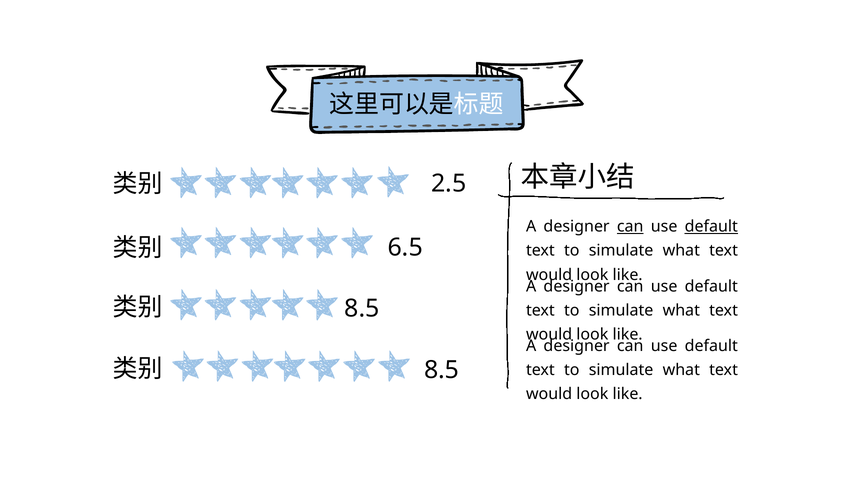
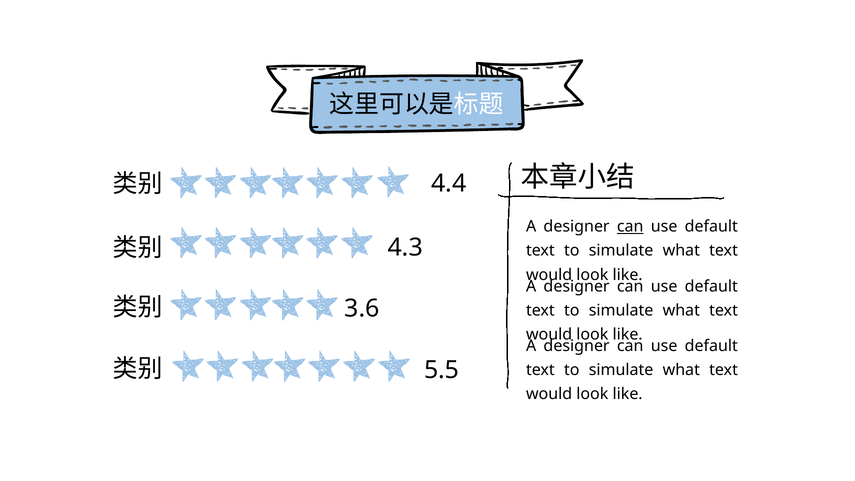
2.5: 2.5 -> 4.4
default at (711, 227) underline: present -> none
6.5: 6.5 -> 4.3
8.5 at (362, 309): 8.5 -> 3.6
8.5 at (442, 370): 8.5 -> 5.5
